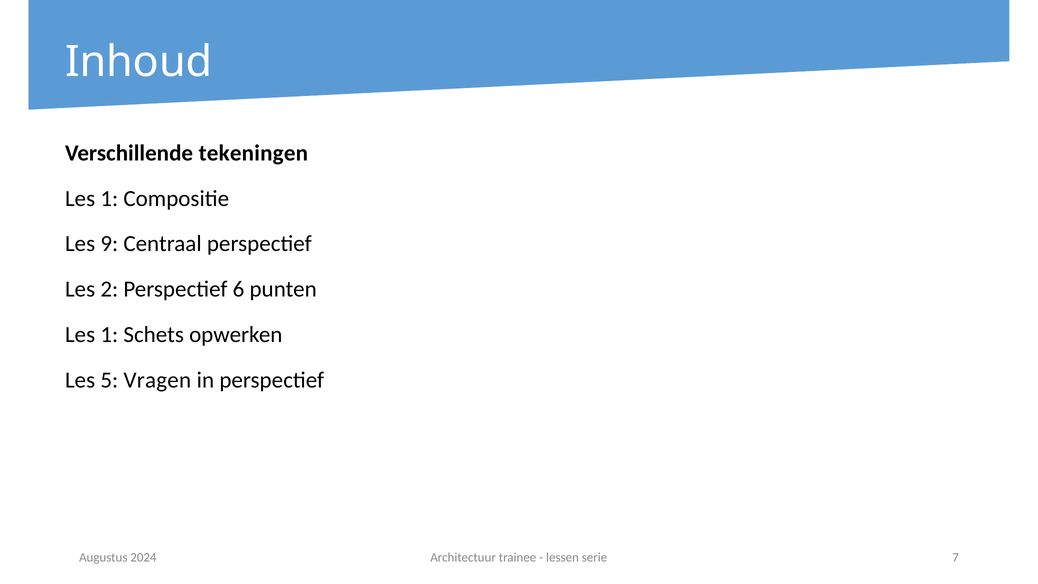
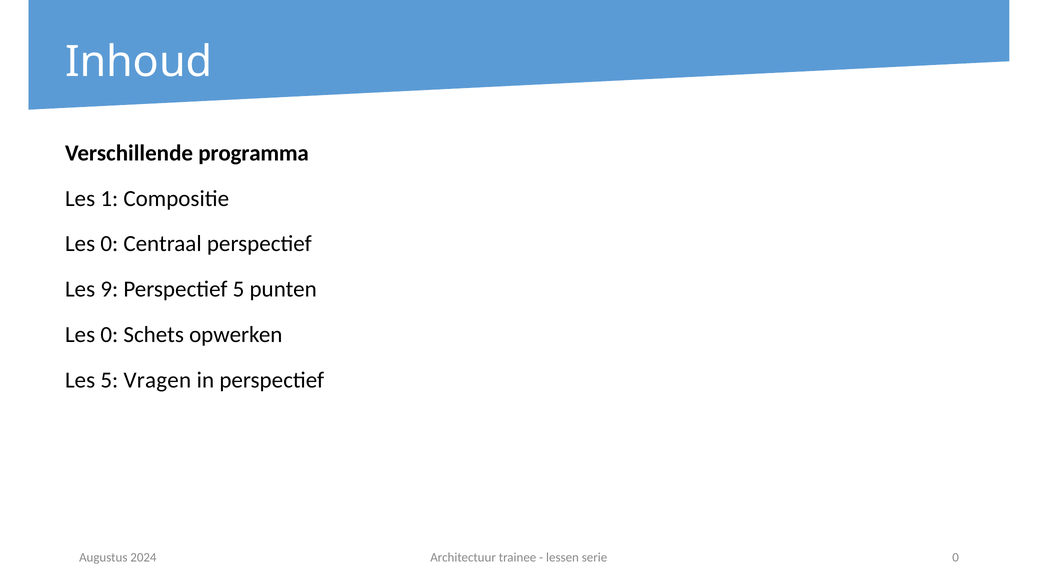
tekeningen: tekeningen -> programma
9 at (109, 244): 9 -> 0
2: 2 -> 9
Perspectief 6: 6 -> 5
1 at (109, 335): 1 -> 0
serie 7: 7 -> 0
